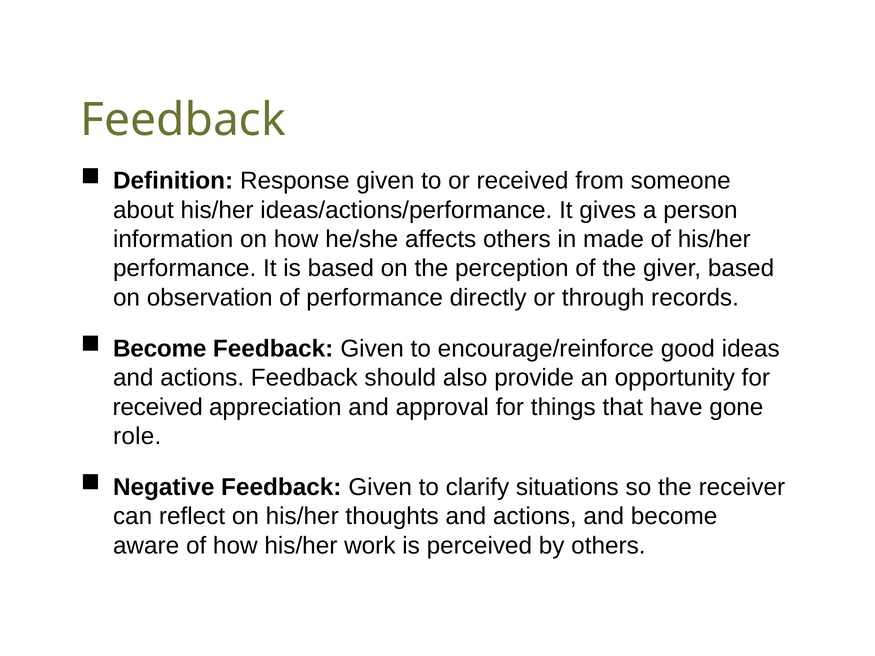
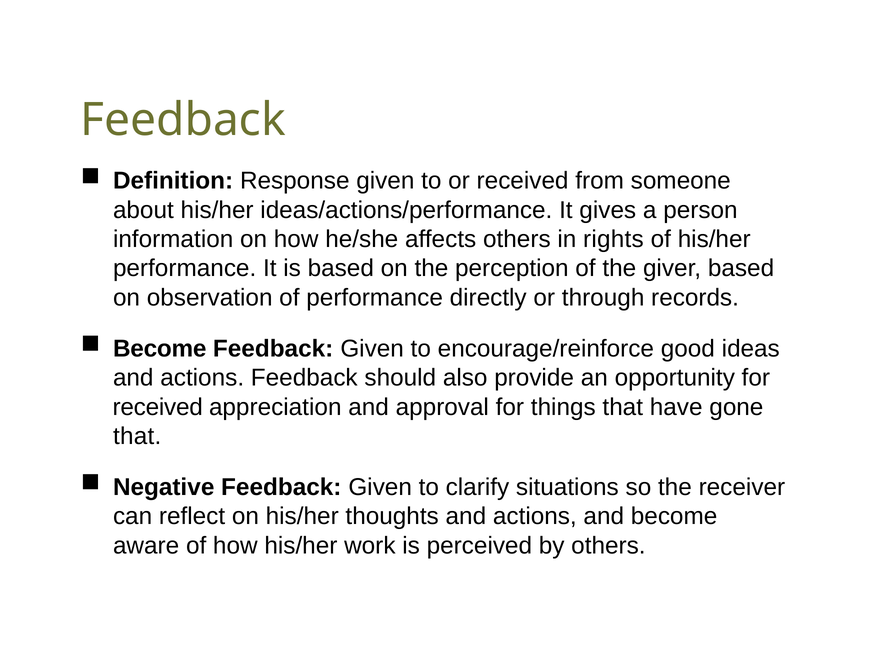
made: made -> rights
role at (137, 436): role -> that
